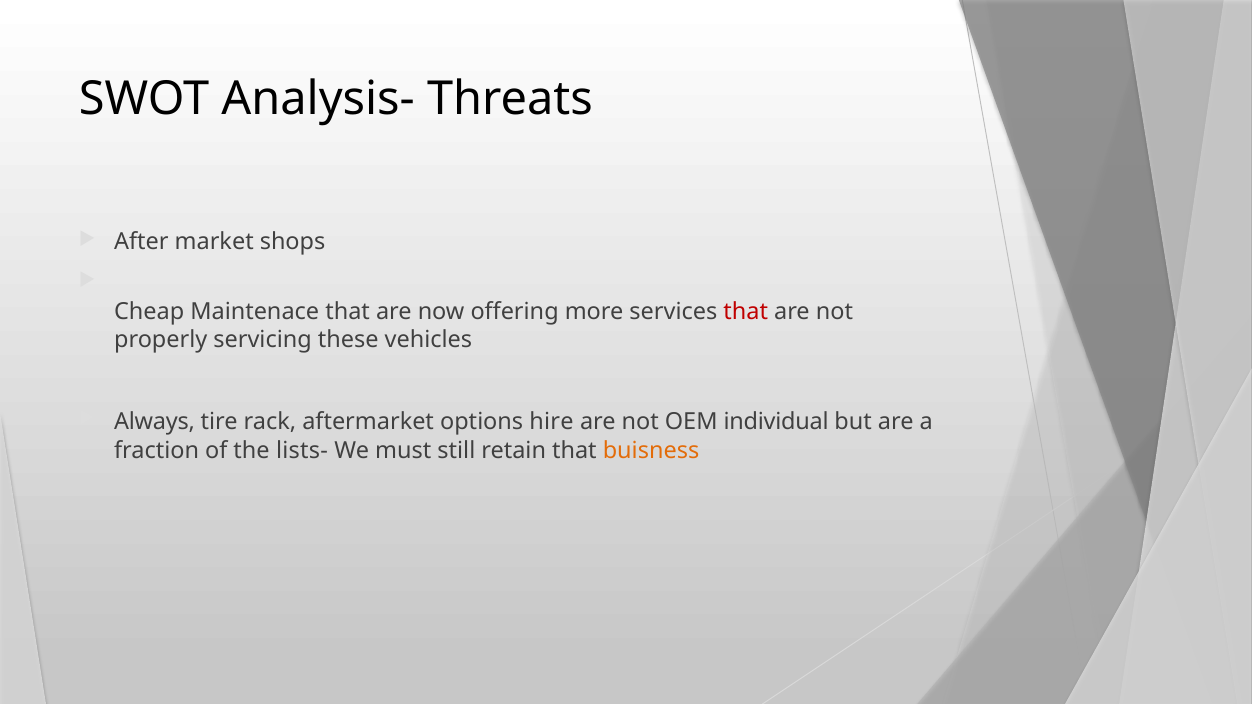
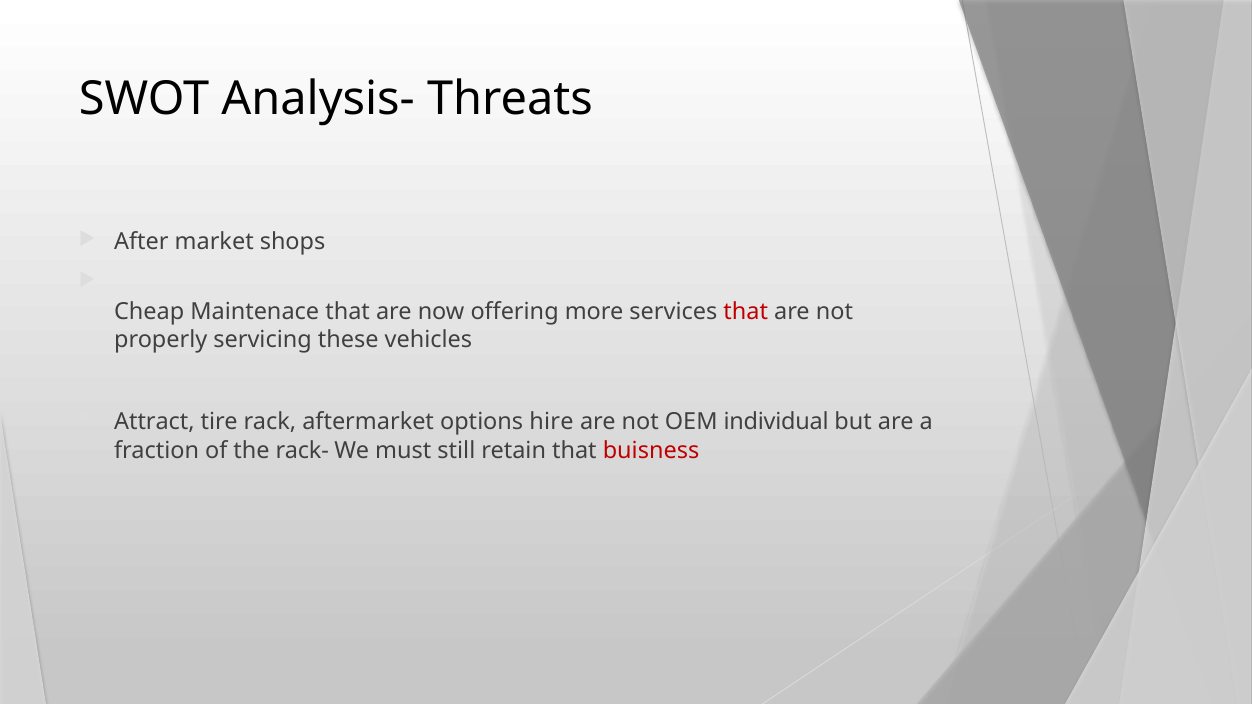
Always: Always -> Attract
lists-: lists- -> rack-
buisness colour: orange -> red
